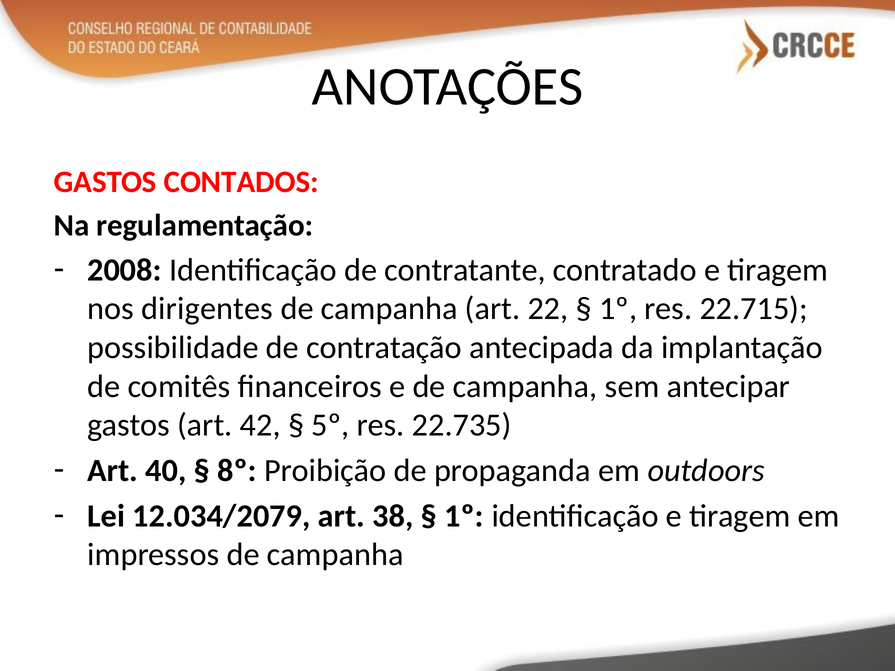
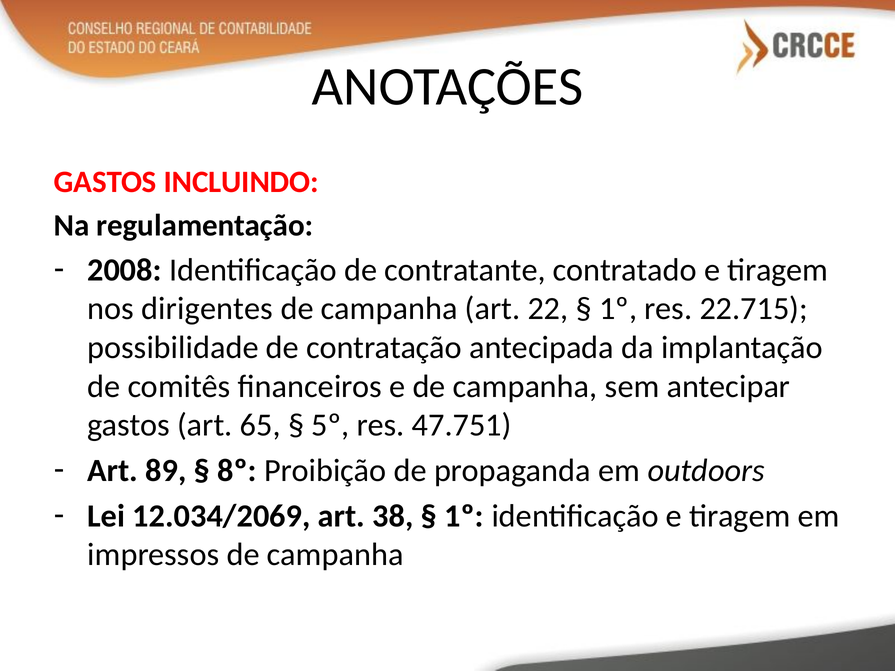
CONTADOS: CONTADOS -> INCLUINDO
42: 42 -> 65
22.735: 22.735 -> 47.751
40: 40 -> 89
12.034/2079: 12.034/2079 -> 12.034/2069
